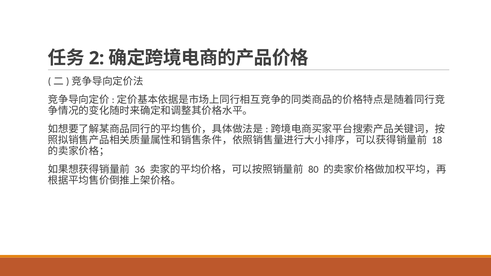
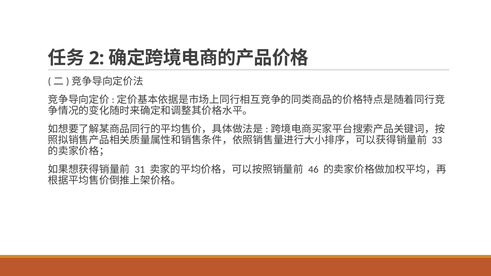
18: 18 -> 33
36: 36 -> 31
80: 80 -> 46
